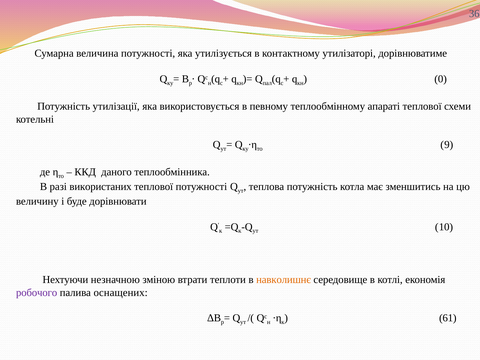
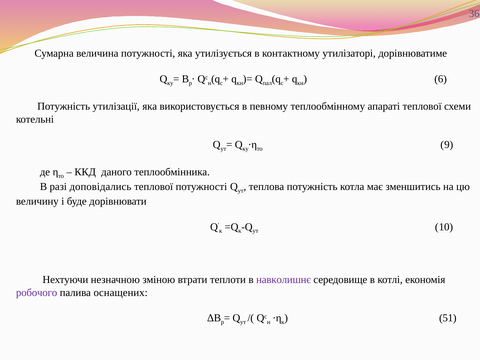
0: 0 -> 6
використаних: використаних -> доповідались
навколишнє colour: orange -> purple
61: 61 -> 51
